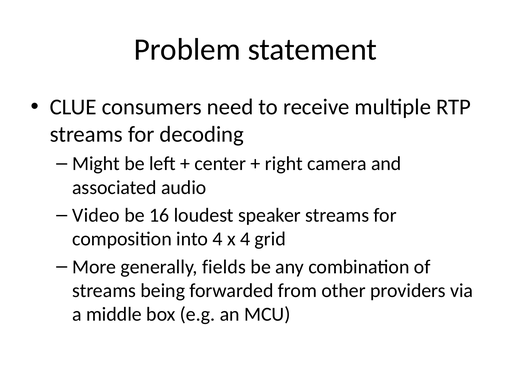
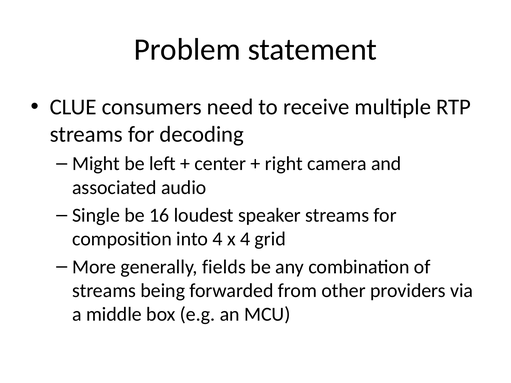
Video: Video -> Single
